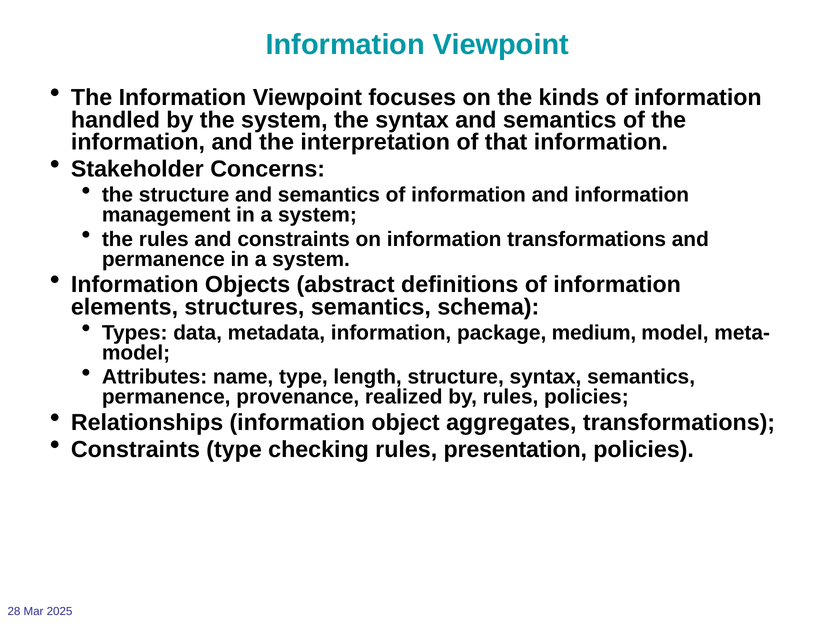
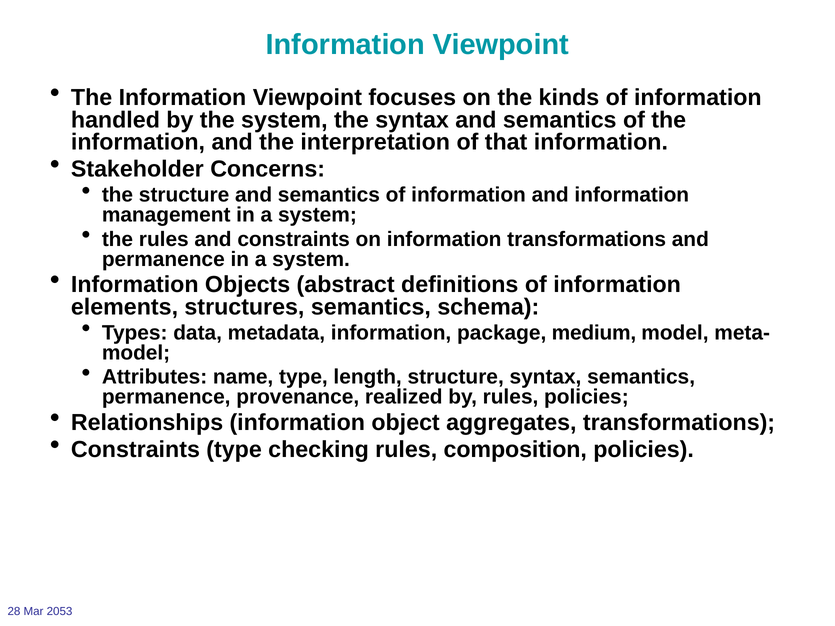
presentation: presentation -> composition
2025: 2025 -> 2053
